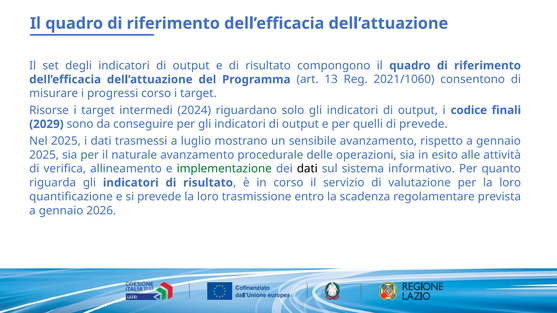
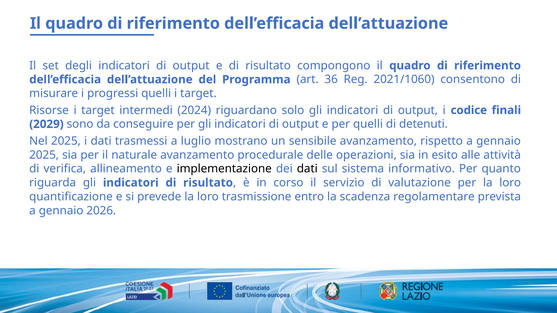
13: 13 -> 36
progressi corso: corso -> quelli
di prevede: prevede -> detenuti
implementazione colour: green -> black
